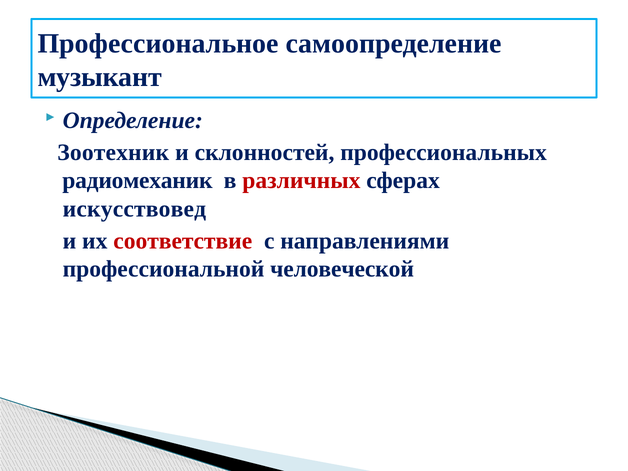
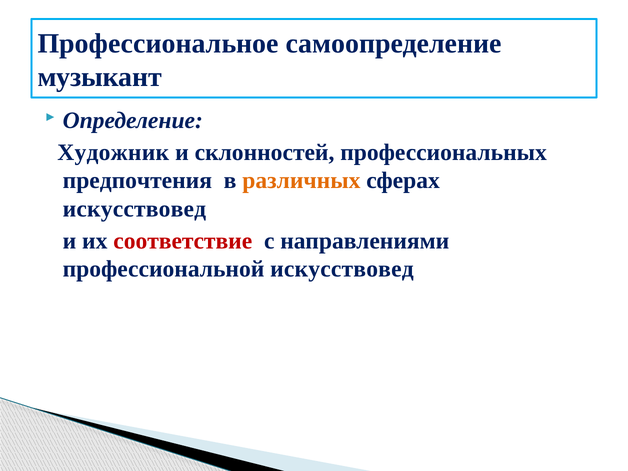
Зоотехник: Зоотехник -> Художник
радиомеханик: радиомеханик -> предпочтения
различных colour: red -> orange
профессиональной человеческой: человеческой -> искусствовед
